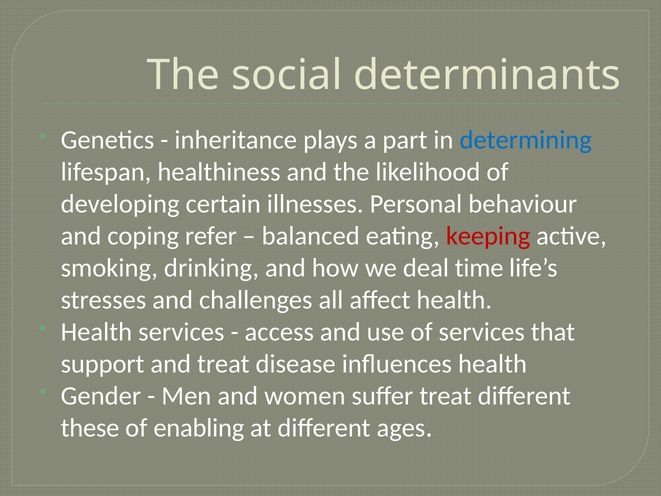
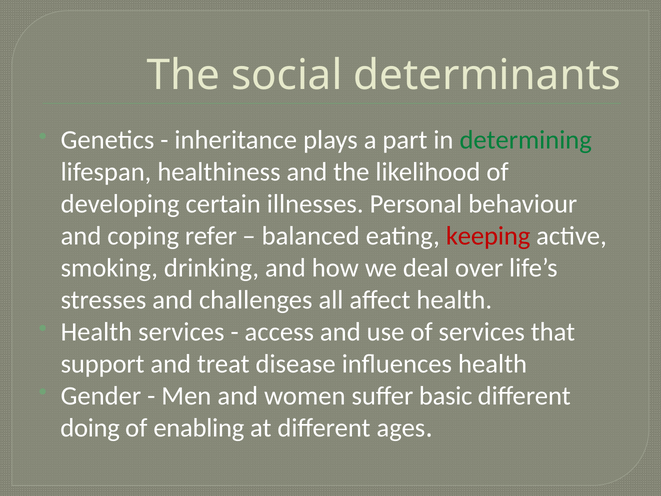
determining colour: blue -> green
time: time -> over
suffer treat: treat -> basic
these: these -> doing
